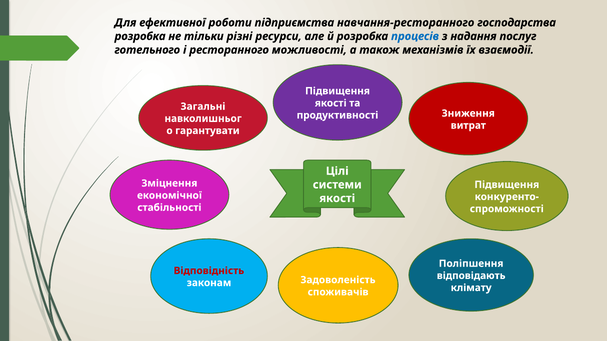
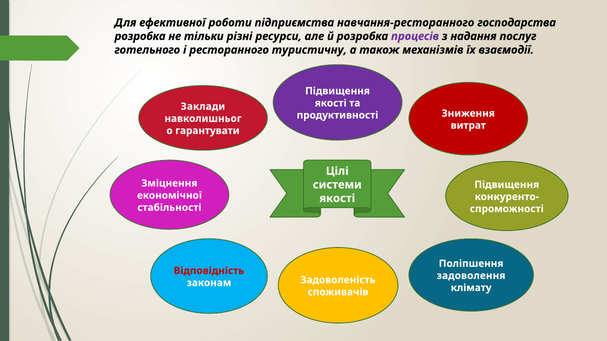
процесів colour: blue -> purple
можливості: можливості -> туристичну
Загальні: Загальні -> Заклади
відповідають: відповідають -> задоволення
